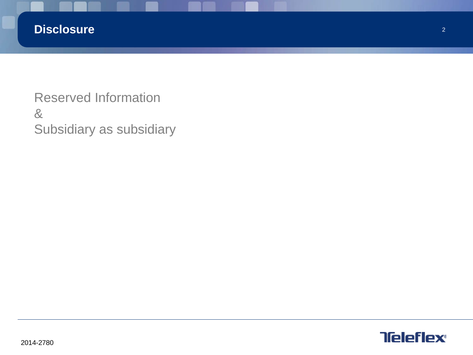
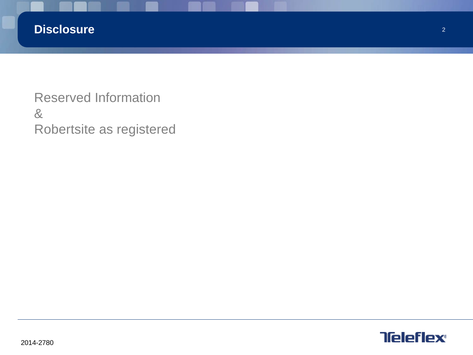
Subsidiary at (65, 129): Subsidiary -> Robertsite
as subsidiary: subsidiary -> registered
